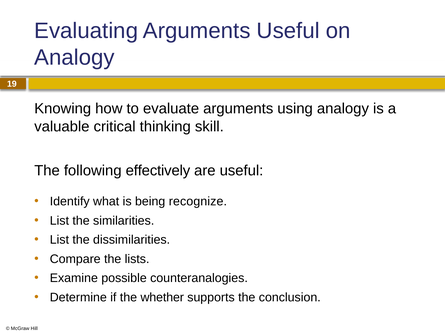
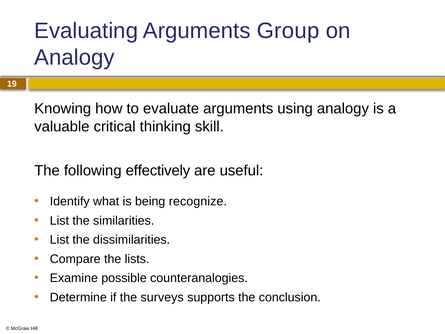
Arguments Useful: Useful -> Group
whether: whether -> surveys
